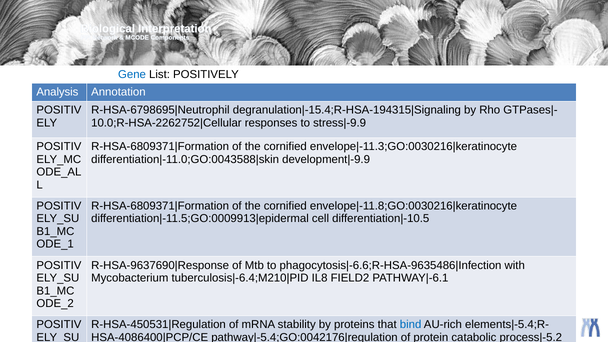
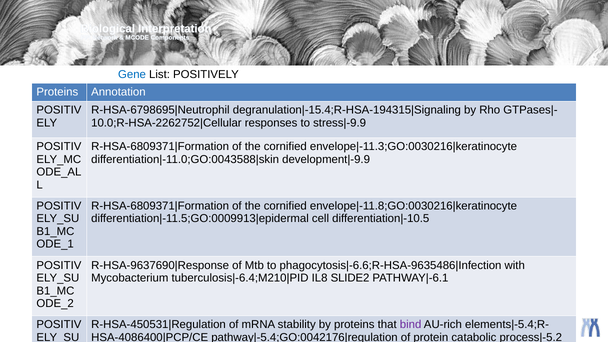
Analysis at (57, 92): Analysis -> Proteins
FIELD2: FIELD2 -> SLIDE2
bind colour: blue -> purple
